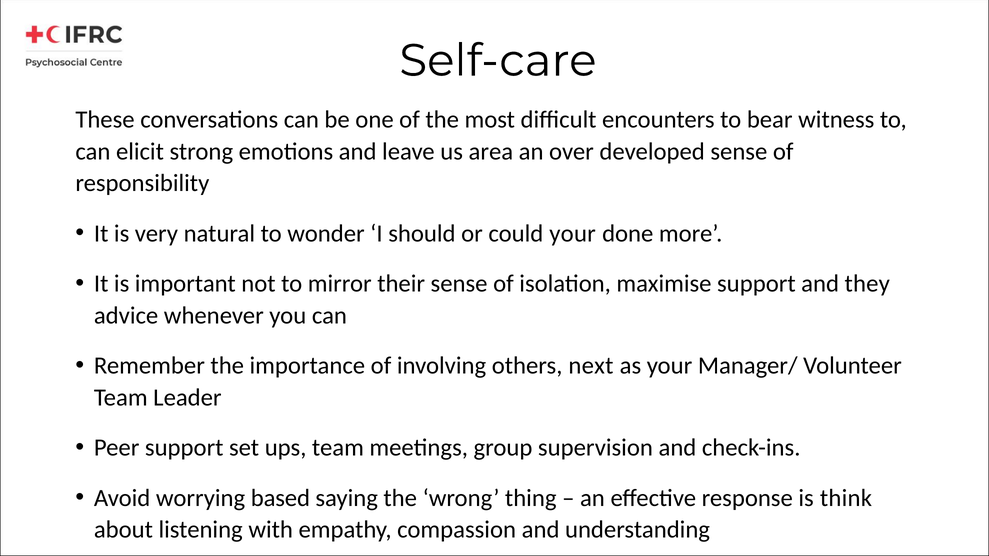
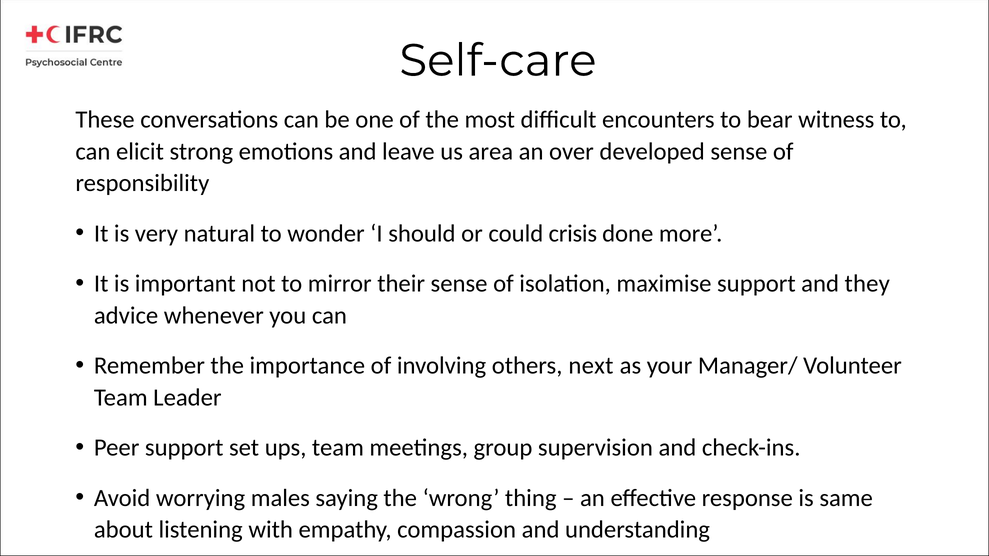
could your: your -> crisis
based: based -> males
think: think -> same
